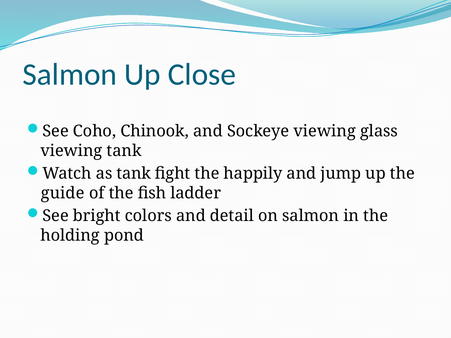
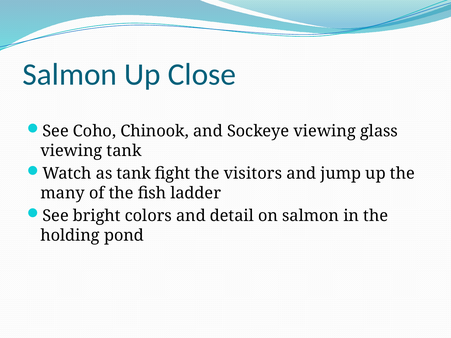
happily: happily -> visitors
guide: guide -> many
